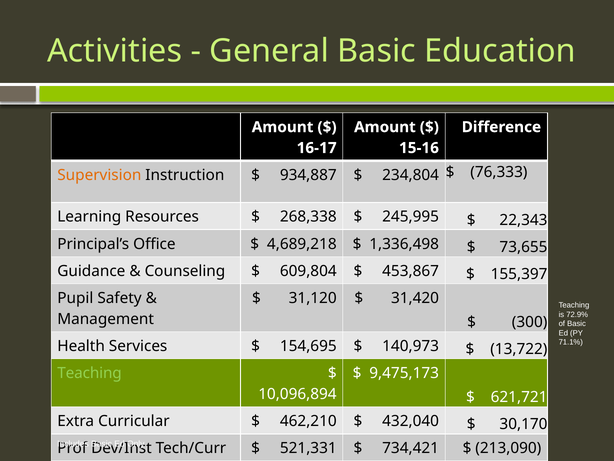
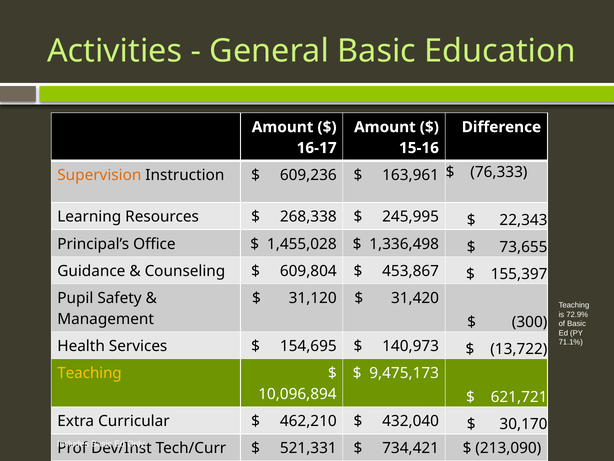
934,887: 934,887 -> 609,236
234,804: 234,804 -> 163,961
4,689,218: 4,689,218 -> 1,455,028
Teaching at (90, 373) colour: light green -> yellow
